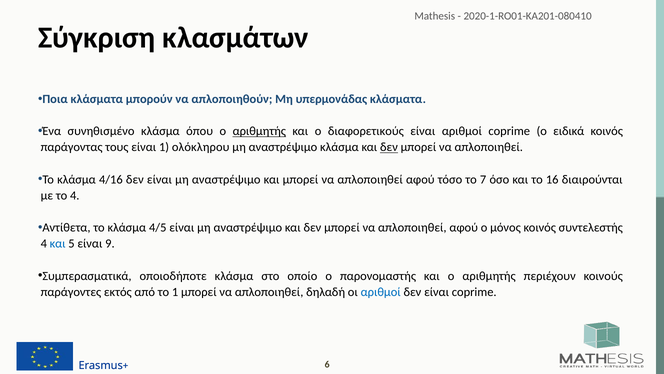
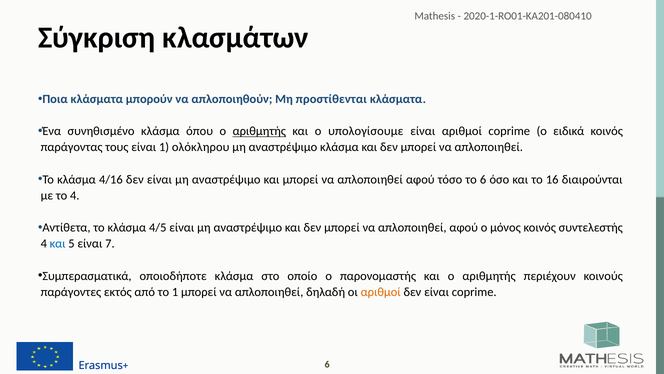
υπερμονάδας: υπερμονάδας -> προστίθενται
διαφορετικούς: διαφορετικούς -> υπολογίσουμε
δεν at (389, 147) underline: present -> none
το 7: 7 -> 6
9: 9 -> 7
αριθμοί at (381, 292) colour: blue -> orange
